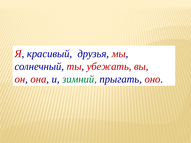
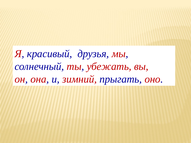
зимний colour: green -> red
